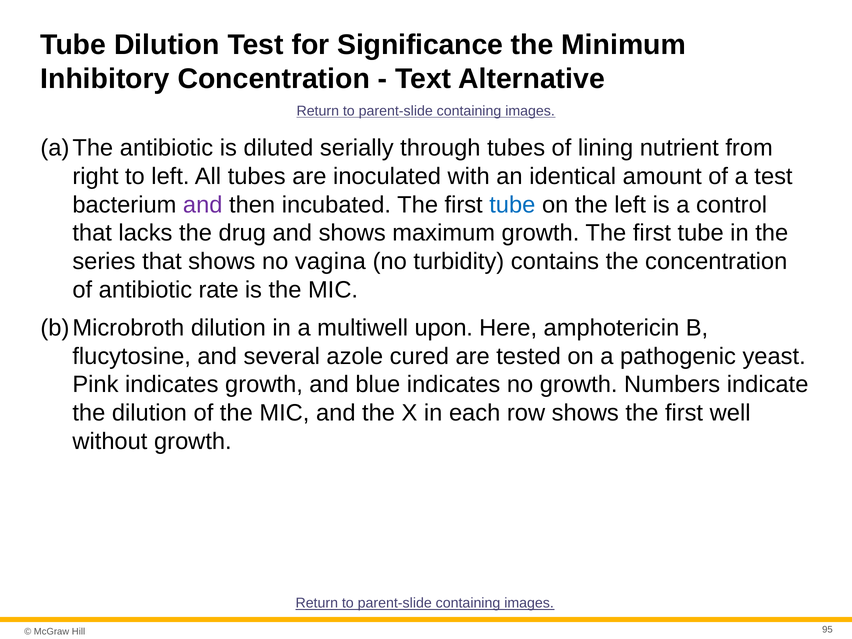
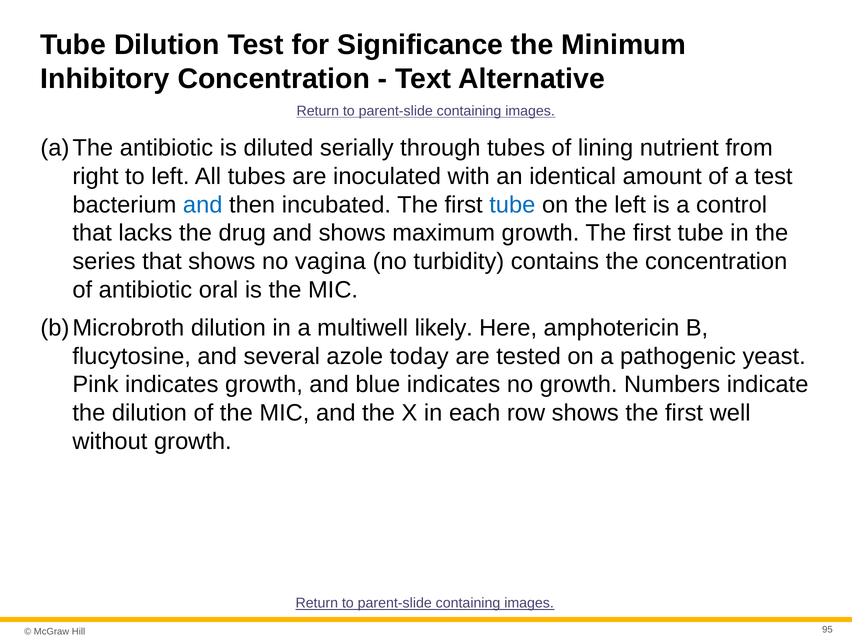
and at (203, 205) colour: purple -> blue
rate: rate -> oral
upon: upon -> likely
cured: cured -> today
